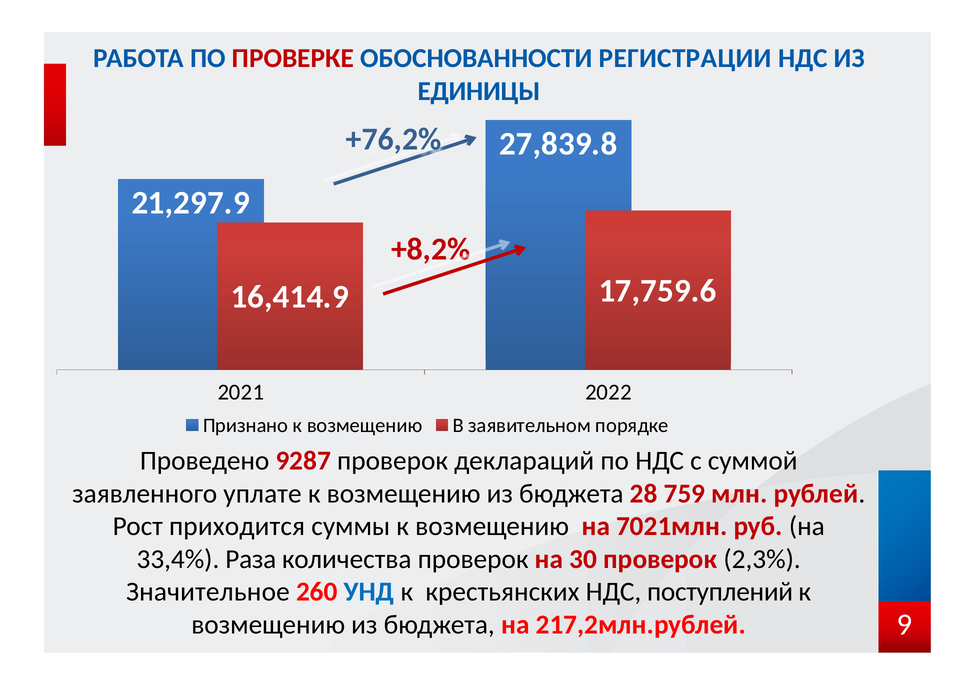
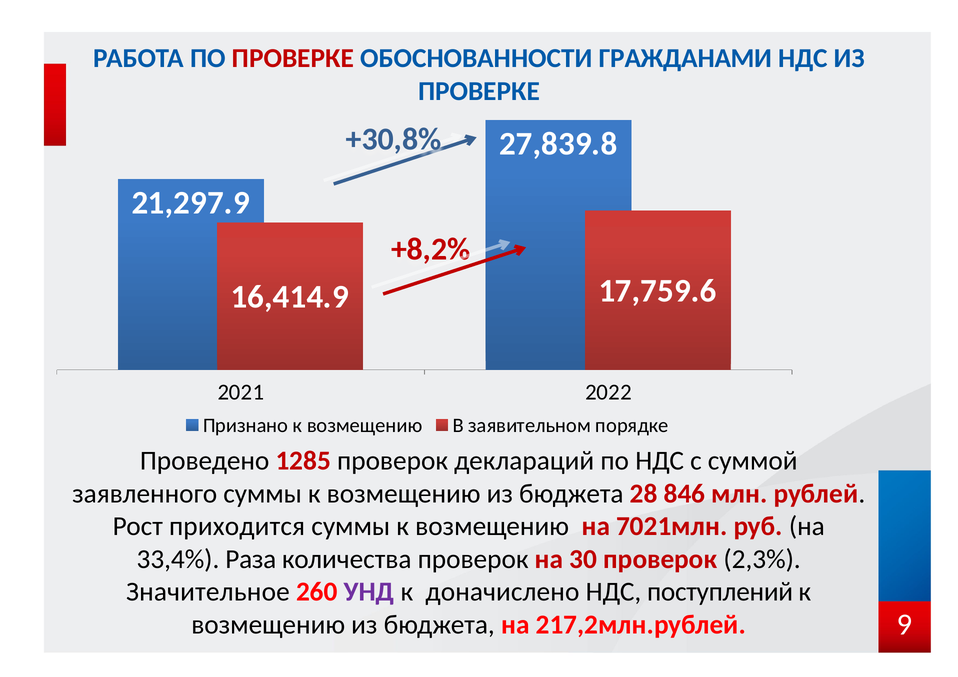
РЕГИСТРАЦИИ: РЕГИСТРАЦИИ -> ГРАЖДАНАМИ
ЕДИНИЦЫ at (479, 91): ЕДИНИЦЫ -> ПРОВЕРКЕ
+76,2%: +76,2% -> +30,8%
9287: 9287 -> 1285
заявленного уплате: уплате -> суммы
759: 759 -> 846
УНД colour: blue -> purple
крестьянских: крестьянских -> доначислено
